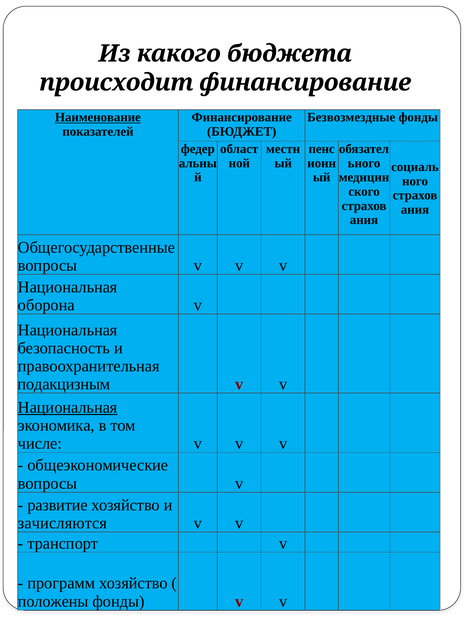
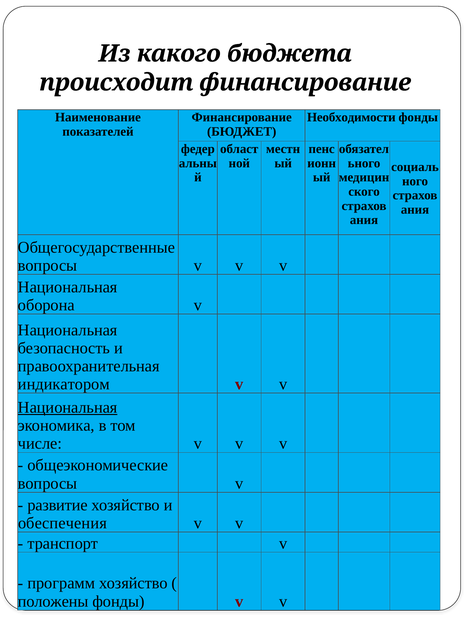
Наименование underline: present -> none
Безвозмездные: Безвозмездные -> Необходимости
подакцизным: подакцизным -> индикатором
зачисляются: зачисляются -> обеспечения
